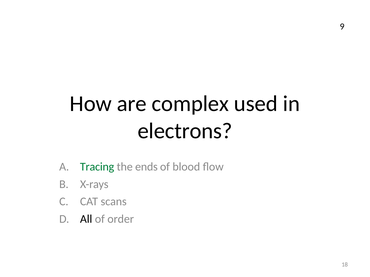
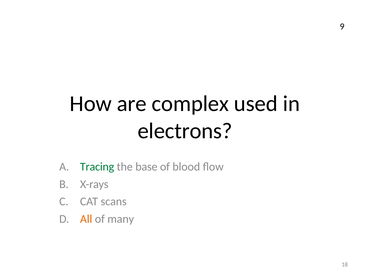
ends: ends -> base
All colour: black -> orange
order: order -> many
